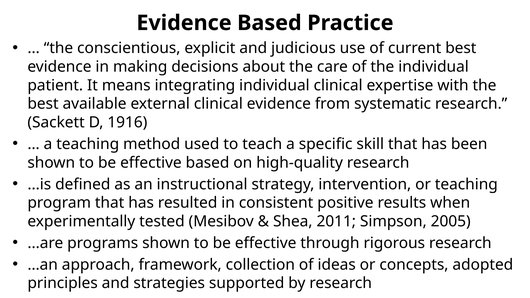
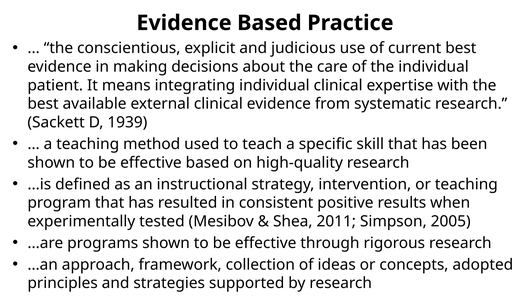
1916: 1916 -> 1939
